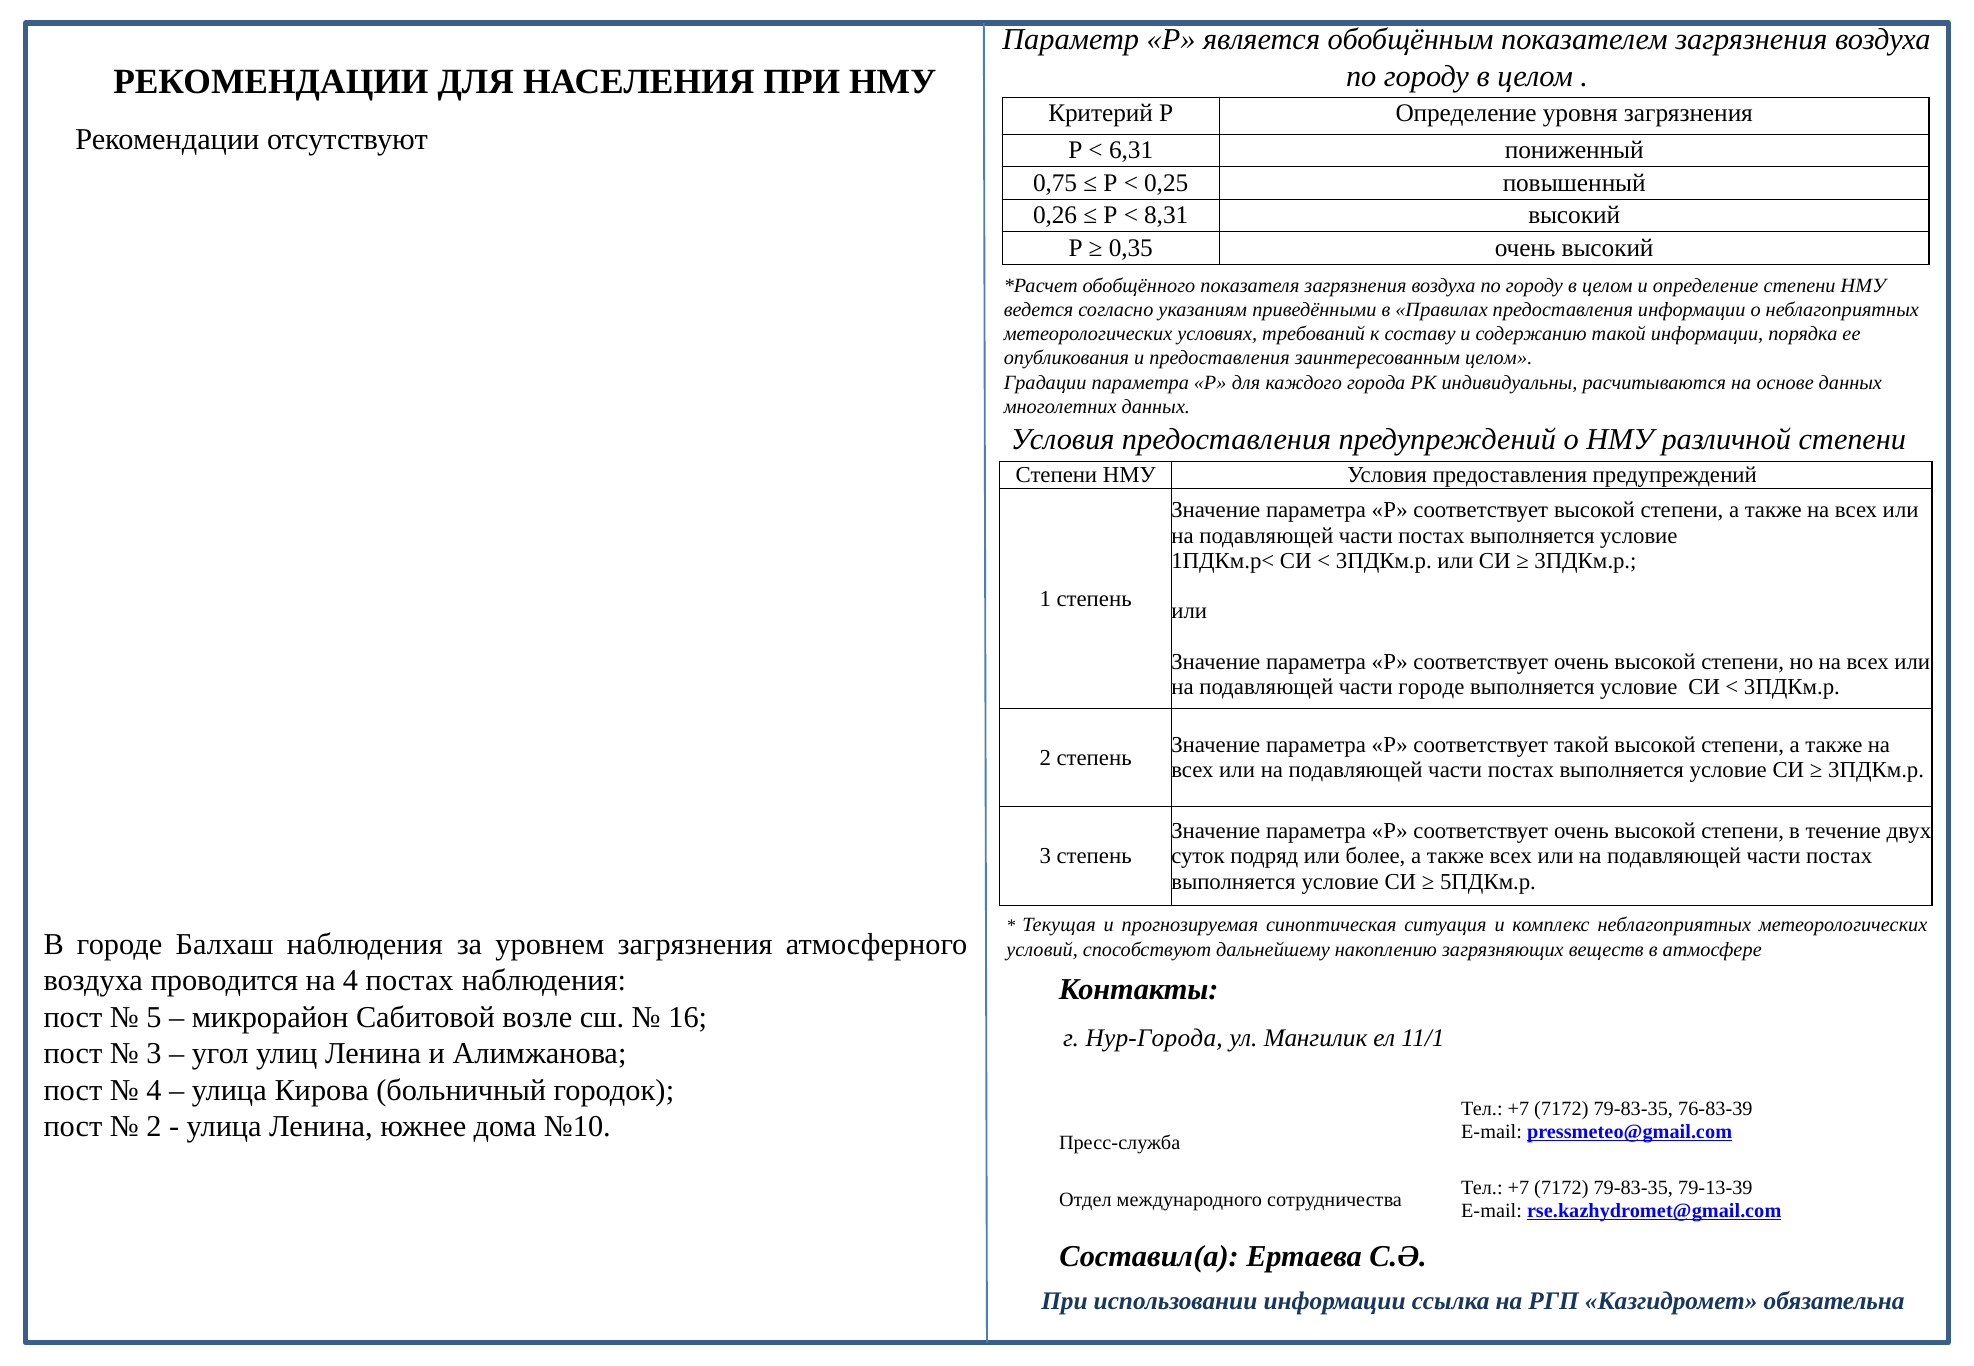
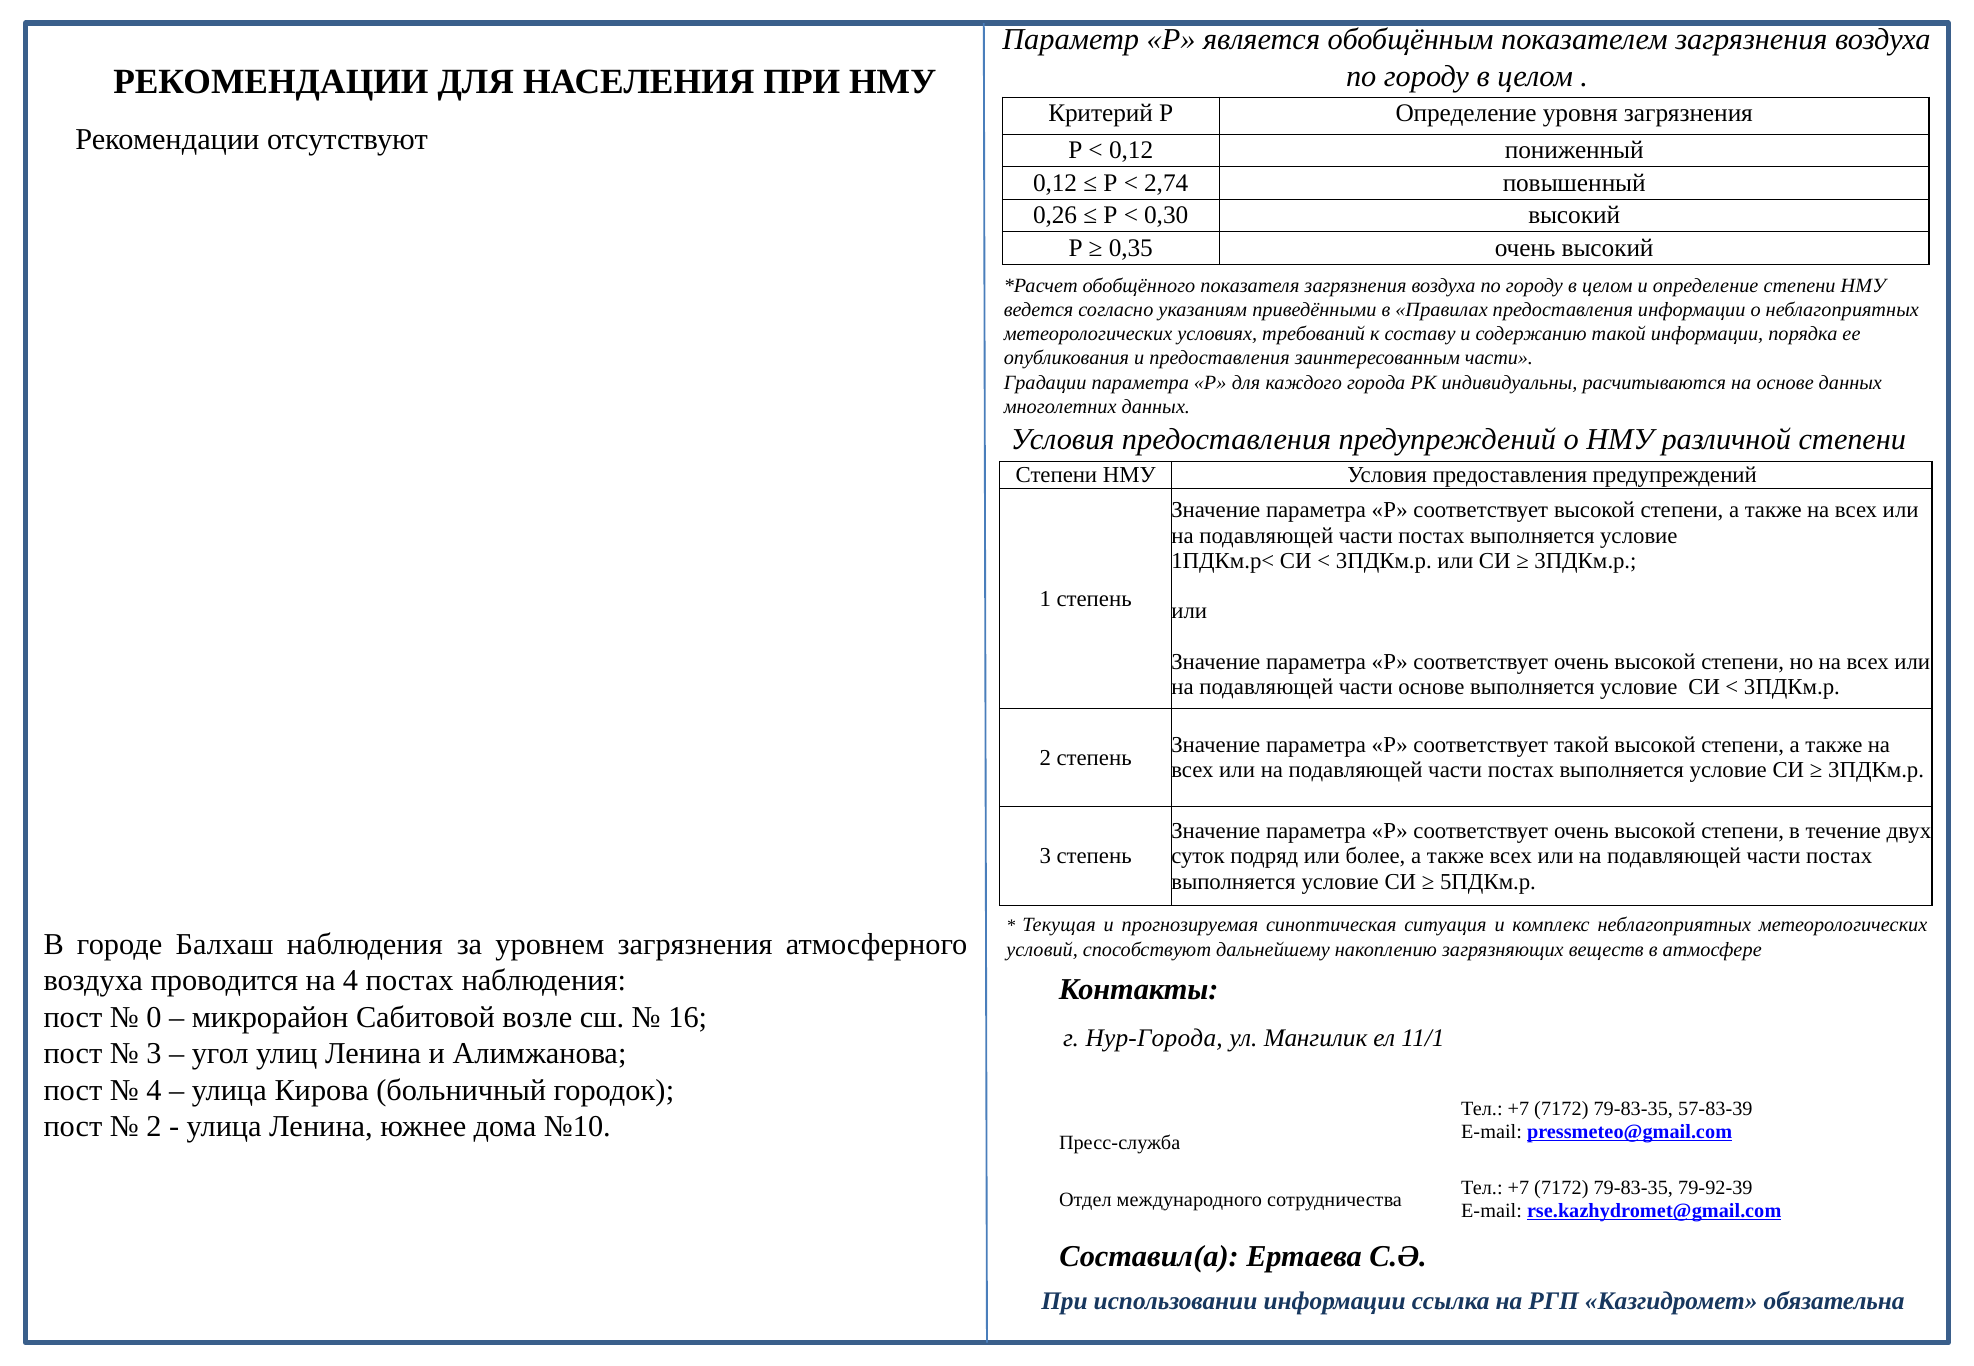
6,31 at (1131, 150): 6,31 -> 0,12
0,75 at (1055, 183): 0,75 -> 0,12
0,25: 0,25 -> 2,74
8,31: 8,31 -> 0,30
заинтересованным целом: целом -> части
части городе: городе -> основе
5: 5 -> 0
76-83-39: 76-83-39 -> 57-83-39
79-13-39: 79-13-39 -> 79-92-39
